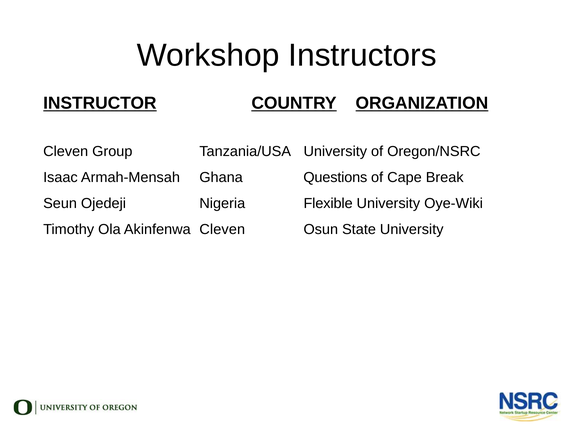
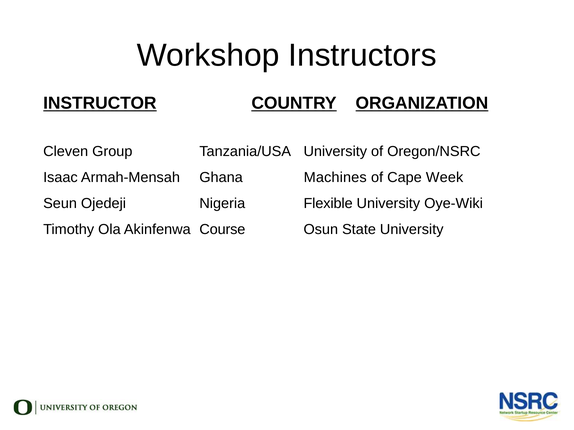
Questions: Questions -> Machines
Break: Break -> Week
Akinfenwa Cleven: Cleven -> Course
